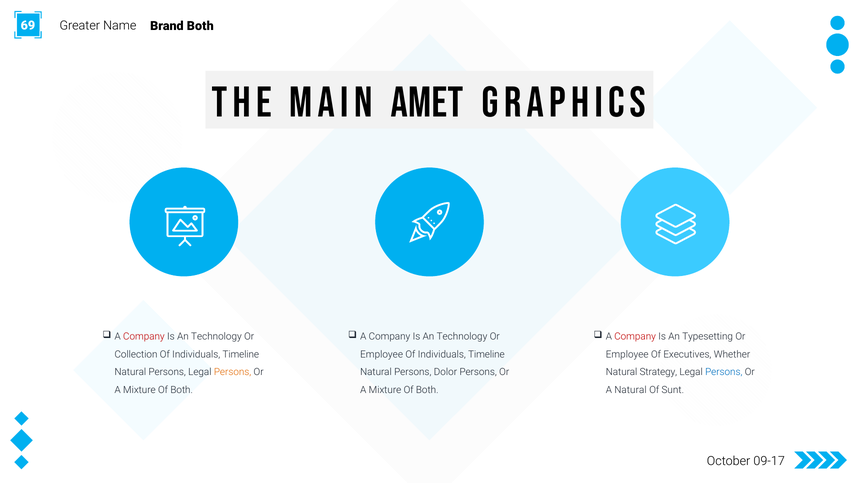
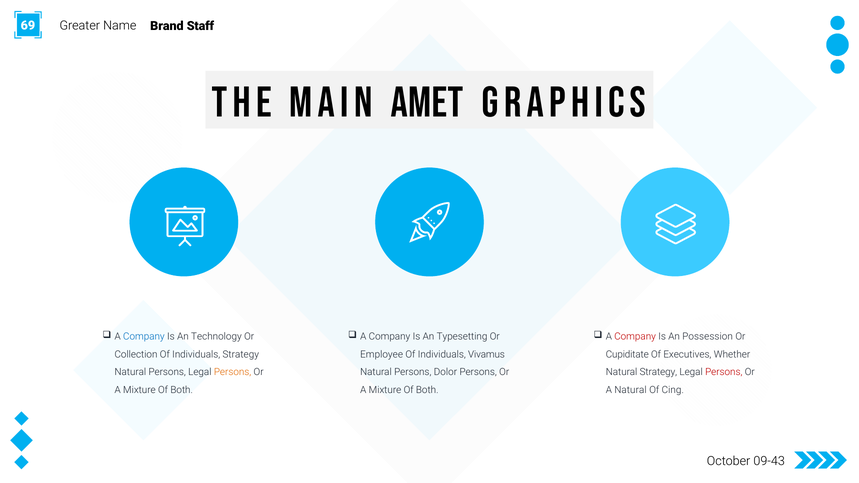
Brand Both: Both -> Staff
Company at (144, 337) colour: red -> blue
Technology at (462, 337): Technology -> Typesetting
Typesetting: Typesetting -> Possession
Collection Of Individuals Timeline: Timeline -> Strategy
Timeline at (486, 355): Timeline -> Vivamus
Employee at (627, 355): Employee -> Cupiditate
Persons at (724, 372) colour: blue -> red
Sunt: Sunt -> Cing
09-17: 09-17 -> 09-43
